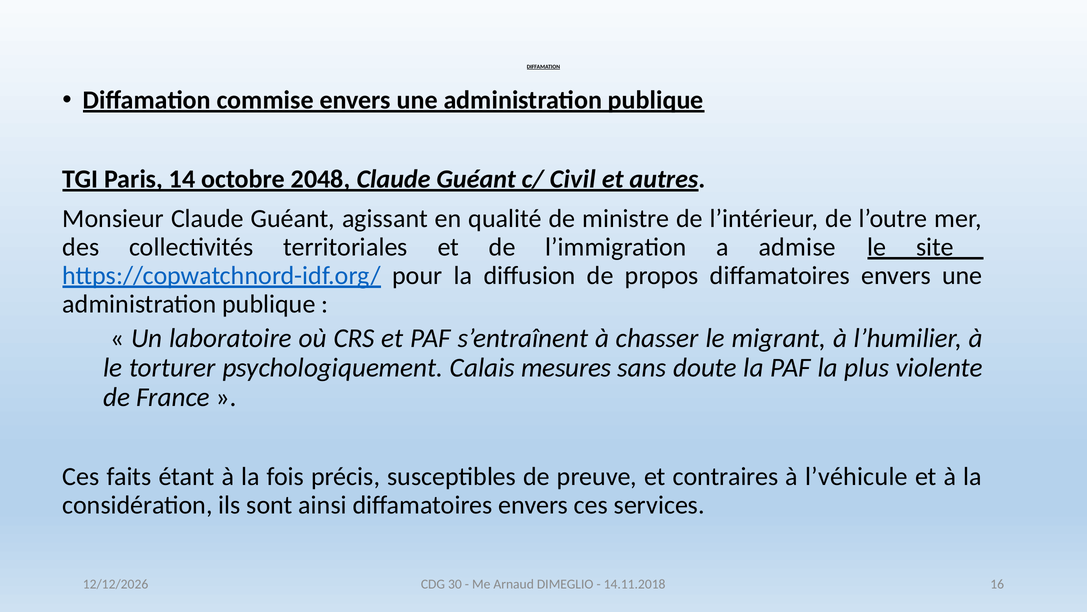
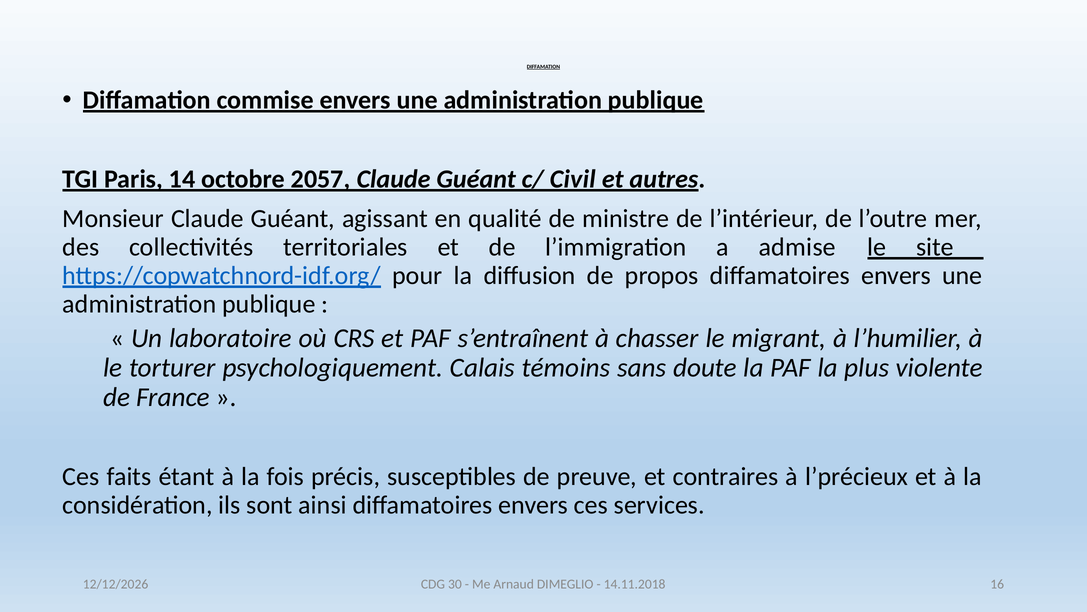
2048: 2048 -> 2057
mesures: mesures -> témoins
l’véhicule: l’véhicule -> l’précieux
